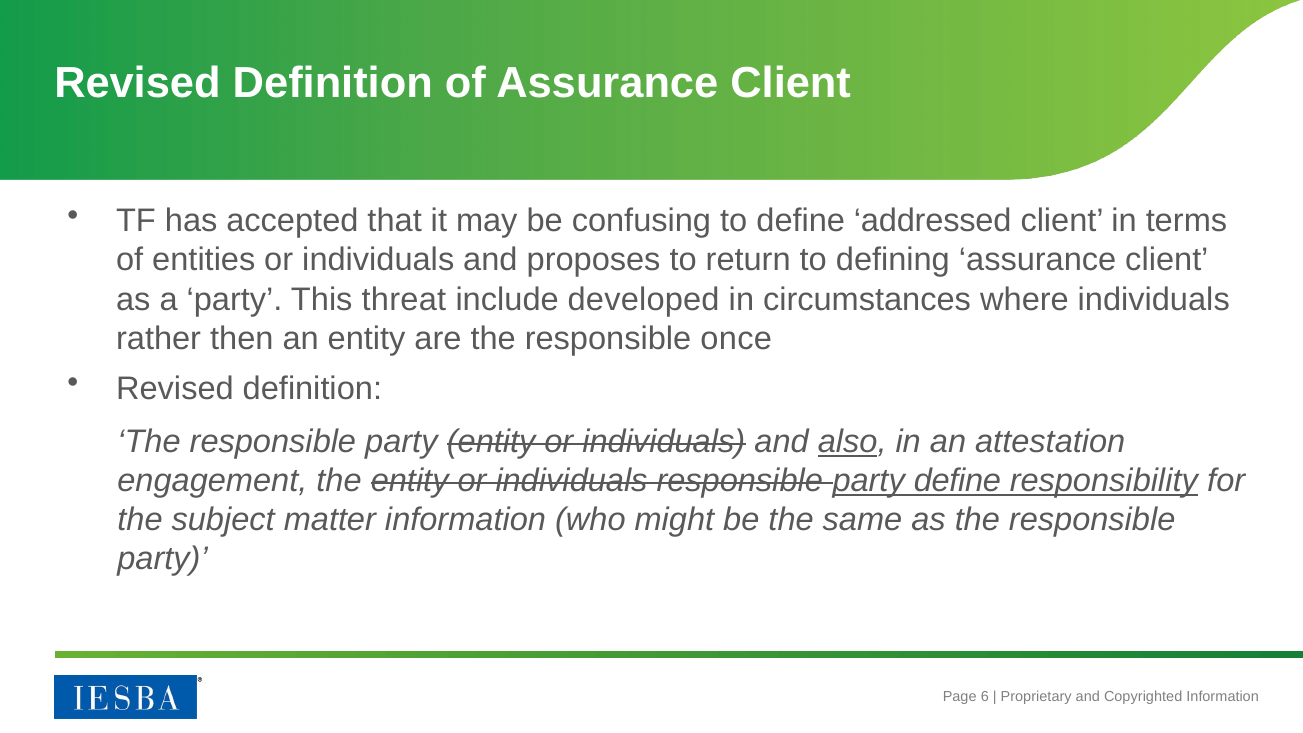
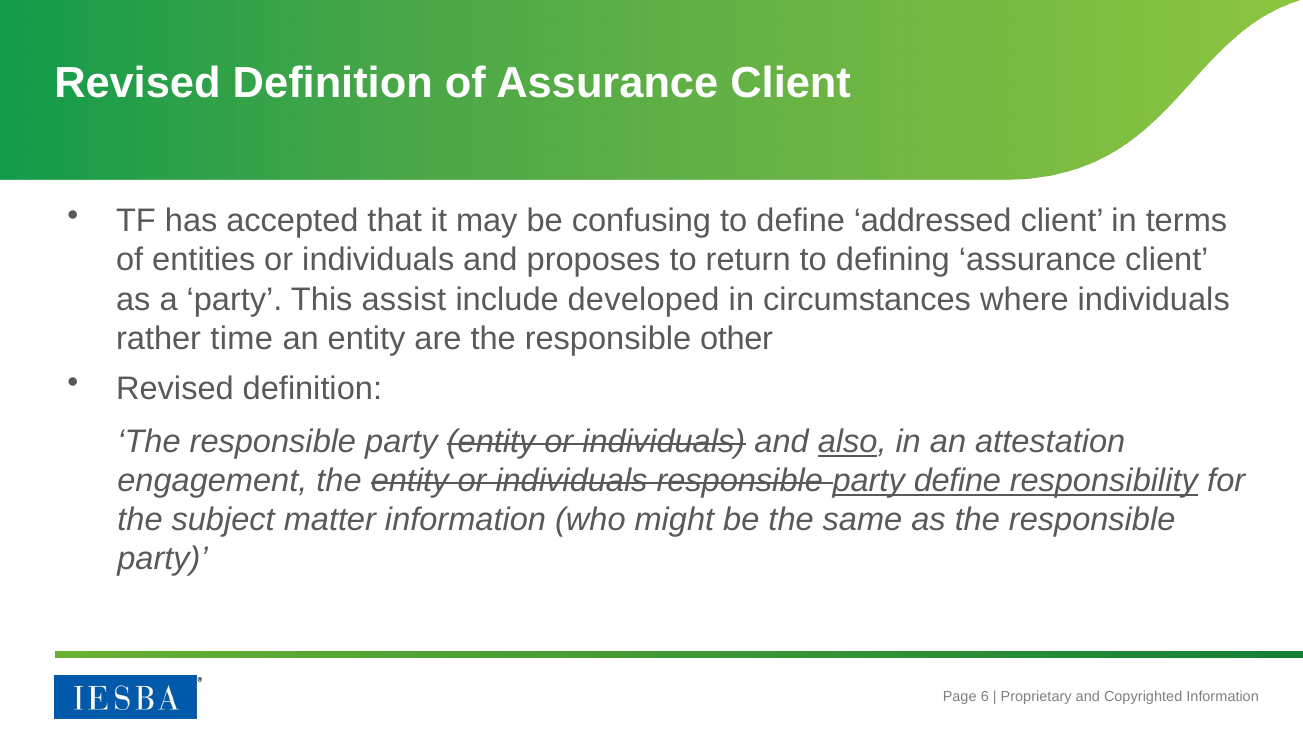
threat: threat -> assist
then: then -> time
once: once -> other
